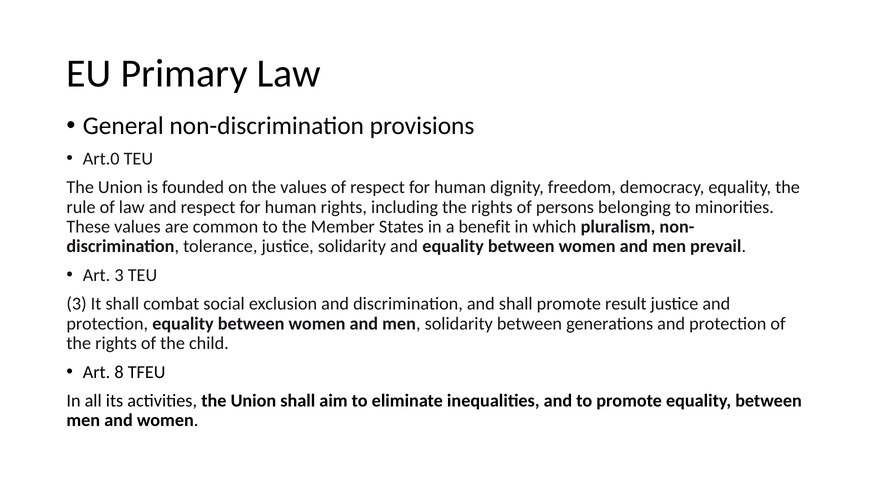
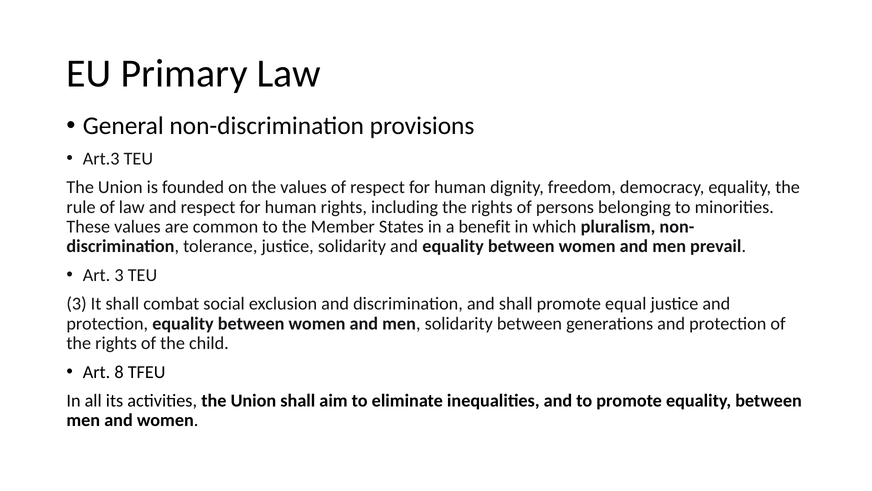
Art.0: Art.0 -> Art.3
result: result -> equal
